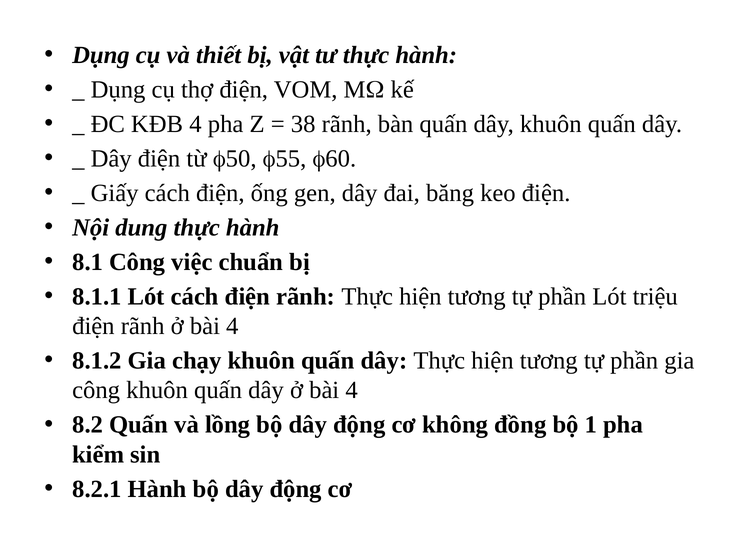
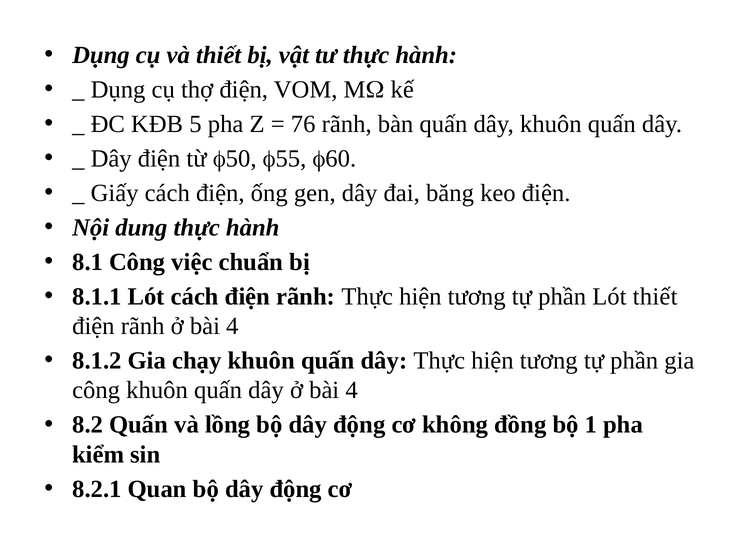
KĐB 4: 4 -> 5
38: 38 -> 76
Lót triệu: triệu -> thiết
8.2.1 Hành: Hành -> Quan
